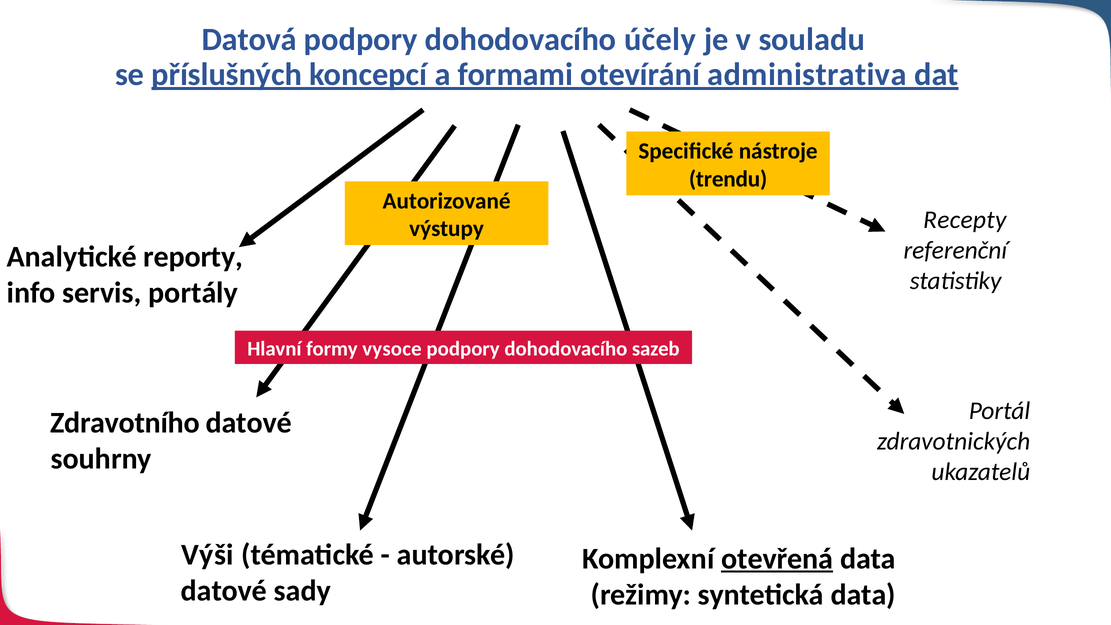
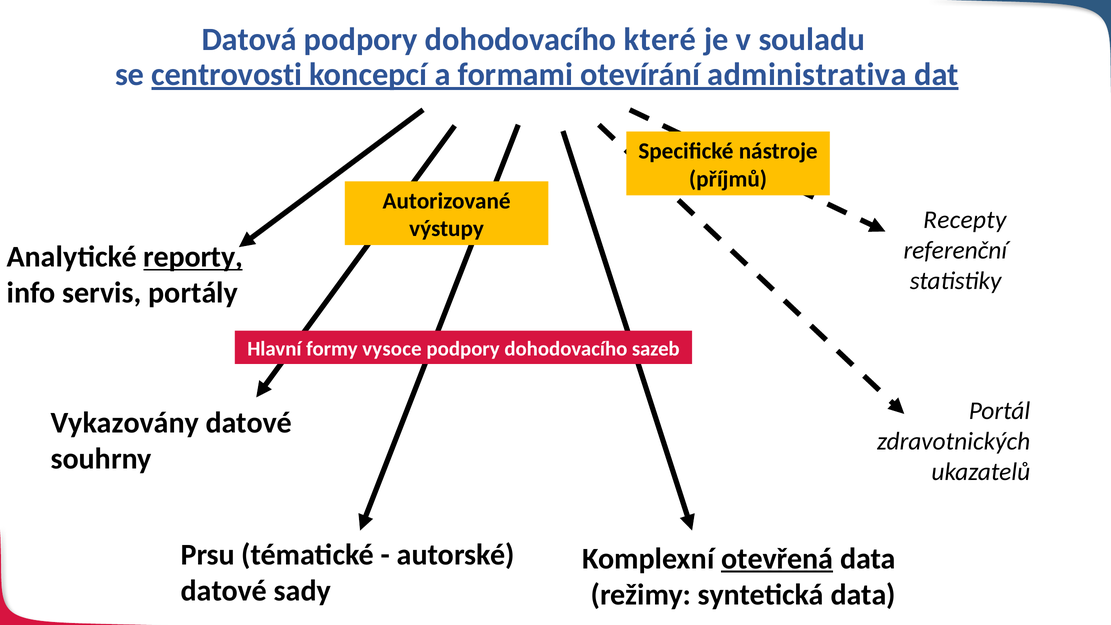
účely: účely -> které
příslušných: příslušných -> centrovosti
trendu: trendu -> příjmů
reporty underline: none -> present
Zdravotního: Zdravotního -> Vykazovány
Výši: Výši -> Prsu
